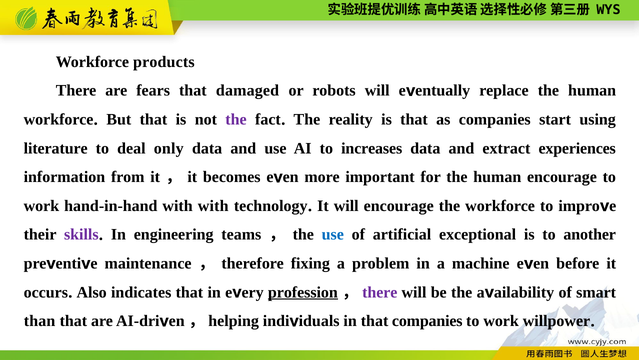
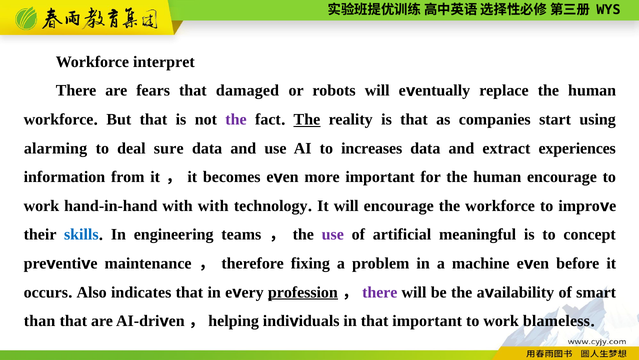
products: products -> interpret
The at (307, 119) underline: none -> present
literature: literature -> alarming
only: only -> sure
skills colour: purple -> blue
use at (333, 234) colour: blue -> purple
exceptional: exceptional -> meaningful
another: another -> concept
that companies: companies -> important
willpower: willpower -> blameless
